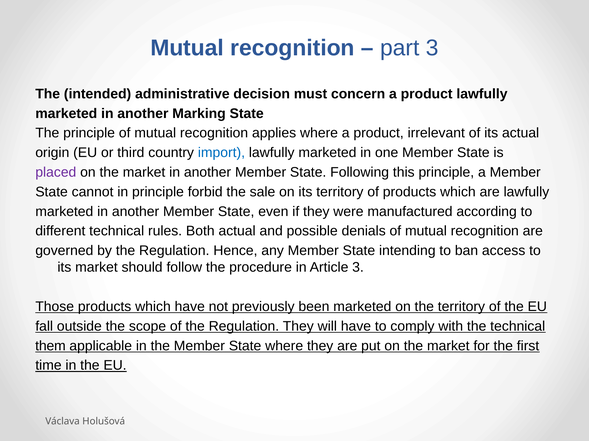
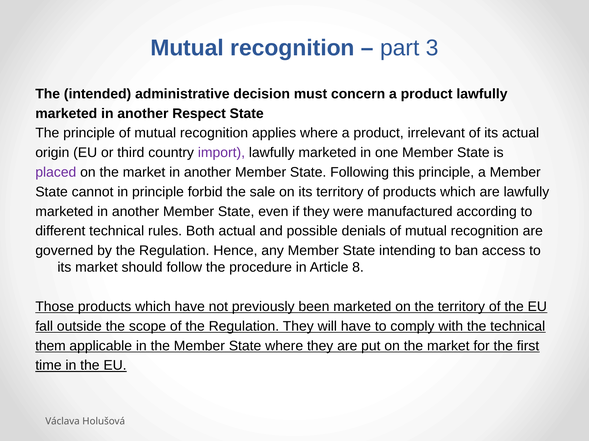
Marking: Marking -> Respect
import colour: blue -> purple
Article 3: 3 -> 8
